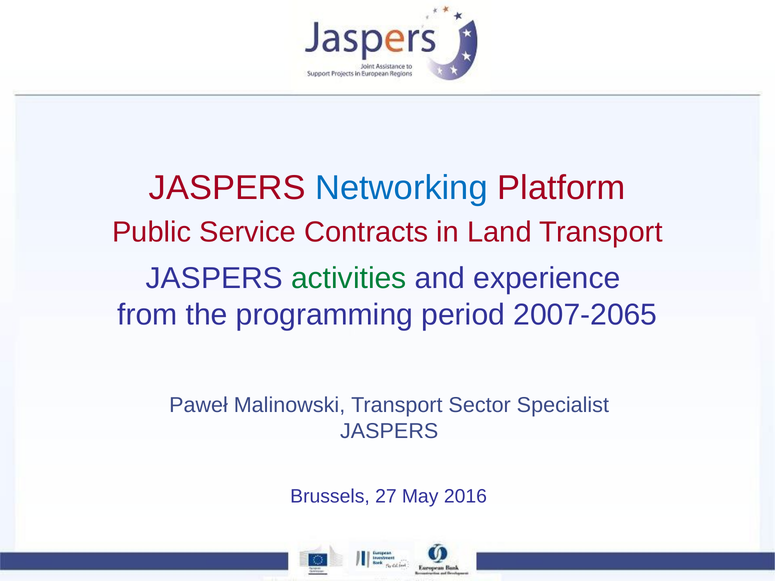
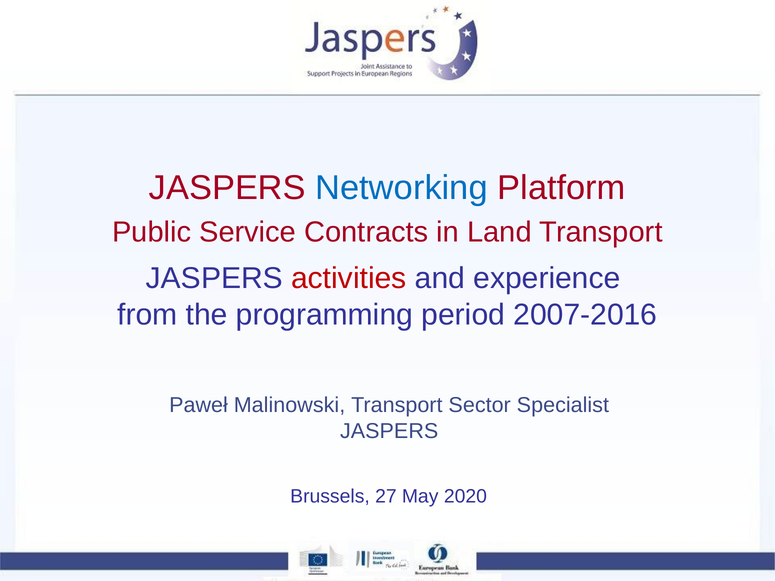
activities colour: green -> red
2007-2065: 2007-2065 -> 2007-2016
2016: 2016 -> 2020
